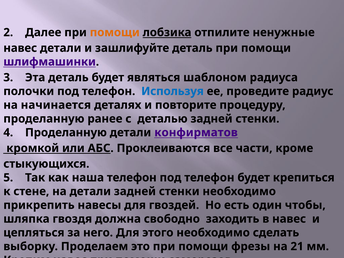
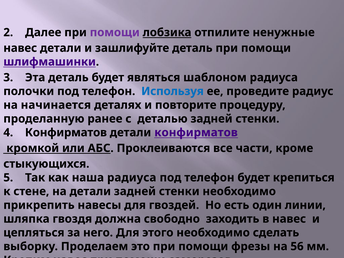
помощи at (115, 32) colour: orange -> purple
4 Проделанную: Проделанную -> Конфирматов
наша телефон: телефон -> радиуса
чтобы: чтобы -> линии
21: 21 -> 56
